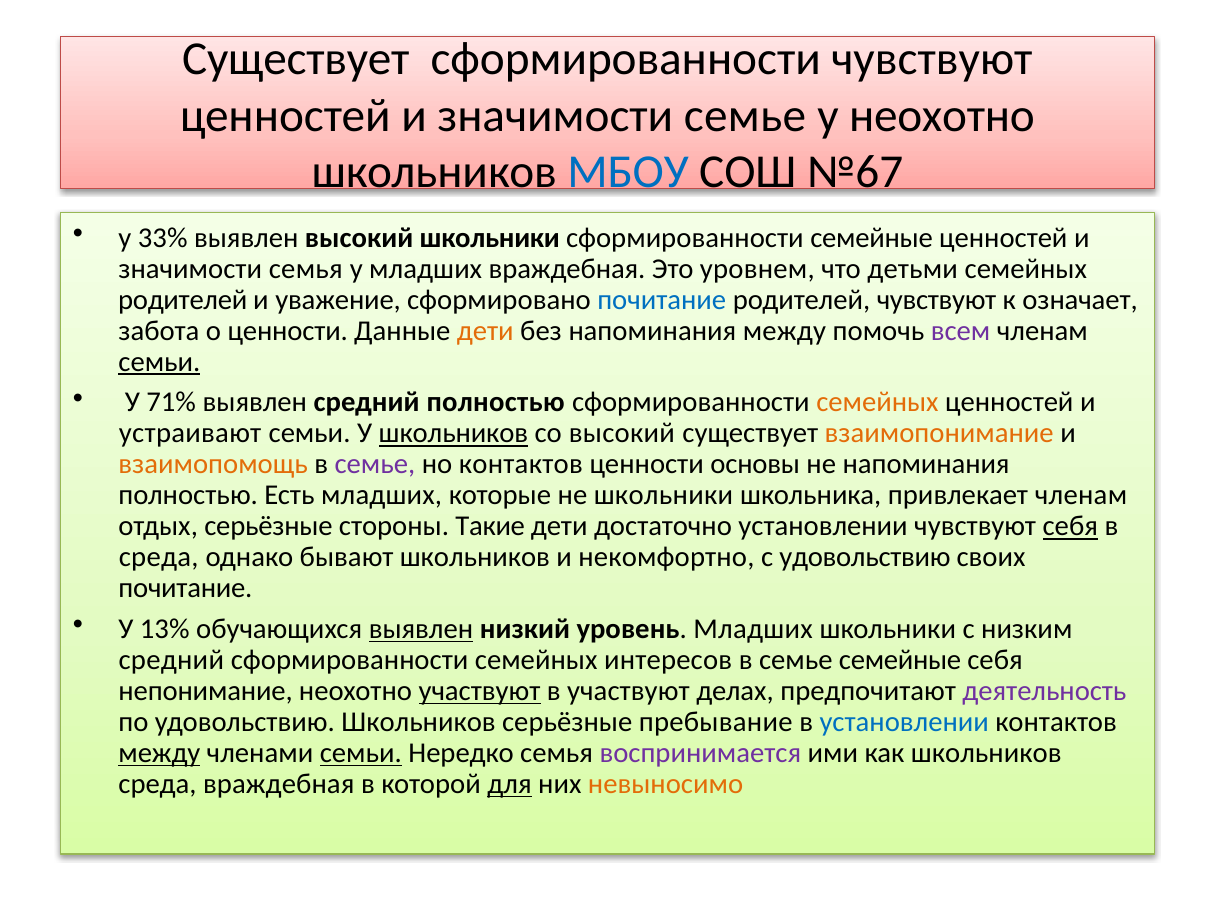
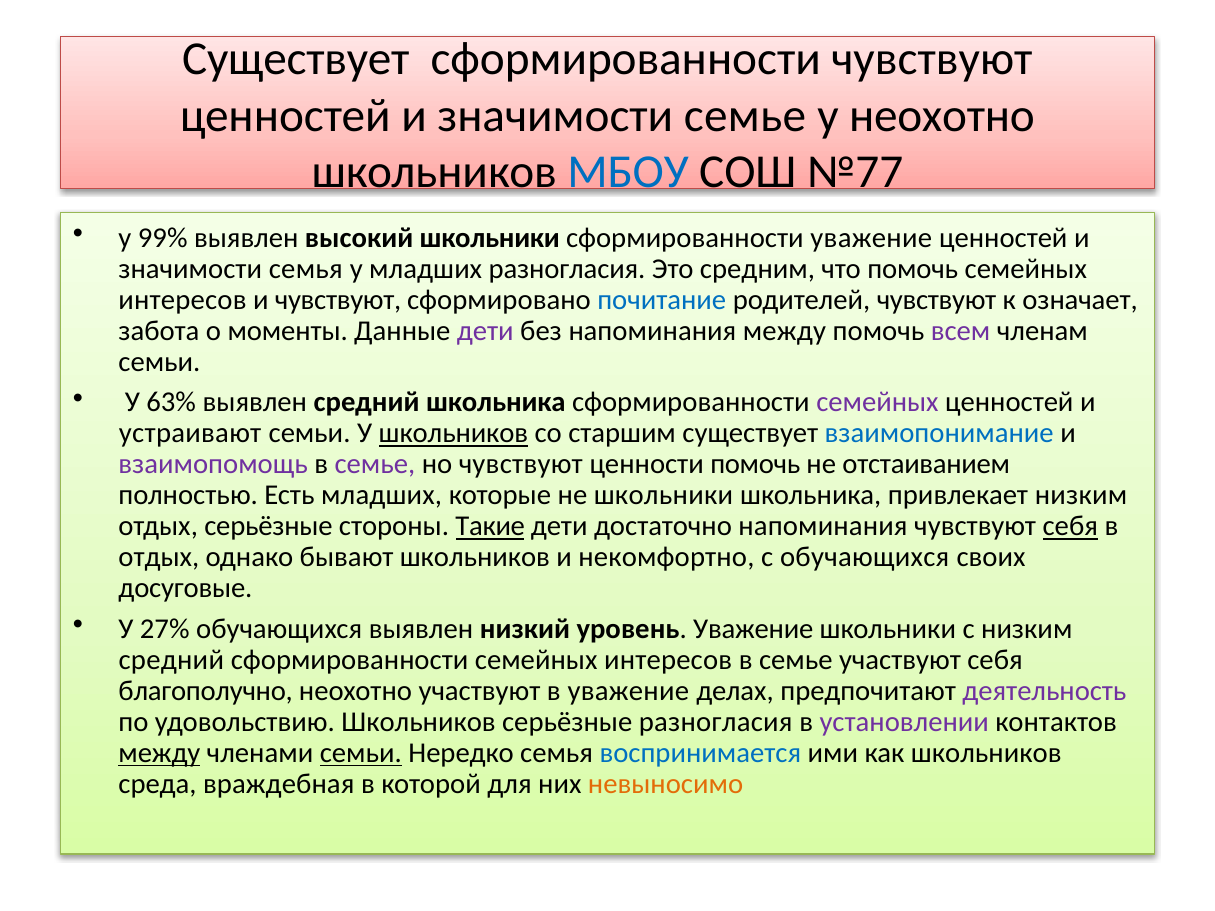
№67: №67 -> №77
33%: 33% -> 99%
сформированности семейные: семейные -> уважение
младших враждебная: враждебная -> разногласия
уровнем: уровнем -> средним
что детьми: детьми -> помочь
родителей at (183, 300): родителей -> интересов
и уважение: уважение -> чувствуют
о ценности: ценности -> моменты
дети at (485, 331) colour: orange -> purple
семьи at (159, 362) underline: present -> none
71%: 71% -> 63%
средний полностью: полностью -> школьника
семейных at (877, 403) colour: orange -> purple
со высокий: высокий -> старшим
взаимопонимание colour: orange -> blue
взаимопомощь colour: orange -> purple
но контактов: контактов -> чувствуют
ценности основы: основы -> помочь
не напоминания: напоминания -> отстаиванием
привлекает членам: членам -> низким
Такие underline: none -> present
достаточно установлении: установлении -> напоминания
среда at (159, 558): среда -> отдых
с удовольствию: удовольствию -> обучающихся
почитание at (185, 589): почитание -> досуговые
13%: 13% -> 27%
выявлен at (421, 629) underline: present -> none
уровень Младших: Младших -> Уважение
семье семейные: семейные -> участвуют
непонимание: непонимание -> благополучно
участвуют at (480, 691) underline: present -> none
в участвуют: участвуют -> уважение
серьёзные пребывание: пребывание -> разногласия
установлении at (904, 722) colour: blue -> purple
воспринимается colour: purple -> blue
для underline: present -> none
